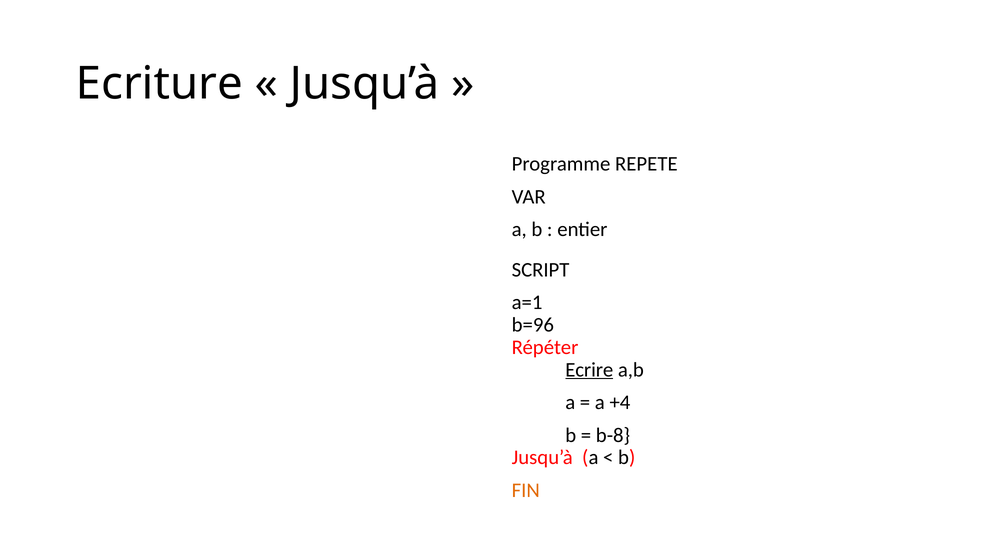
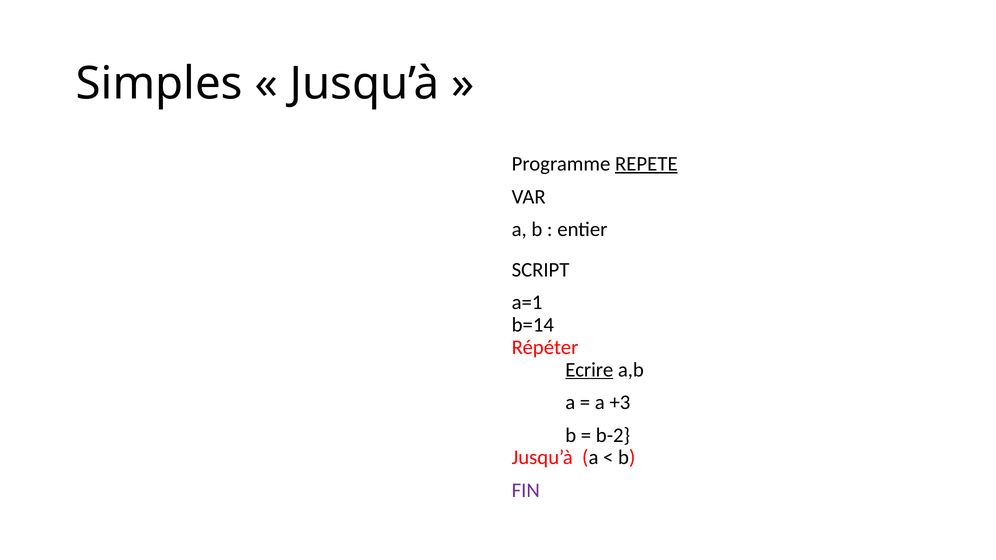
Ecriture: Ecriture -> Simples
REPETE underline: none -> present
b=96: b=96 -> b=14
+4: +4 -> +3
b-8: b-8 -> b-2
FIN colour: orange -> purple
